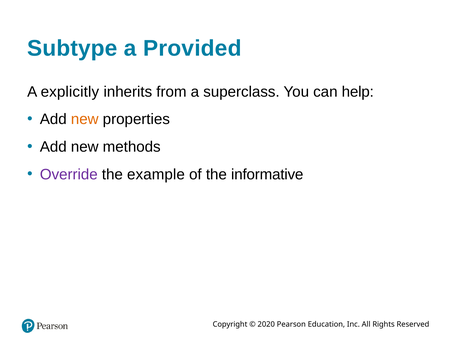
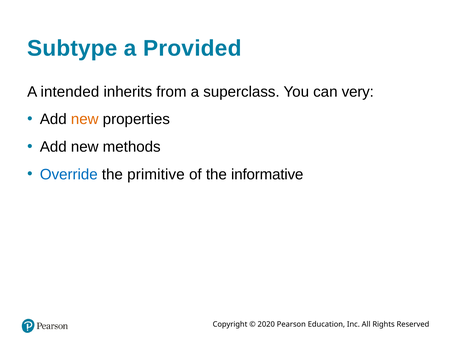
explicitly: explicitly -> intended
help: help -> very
Override colour: purple -> blue
example: example -> primitive
